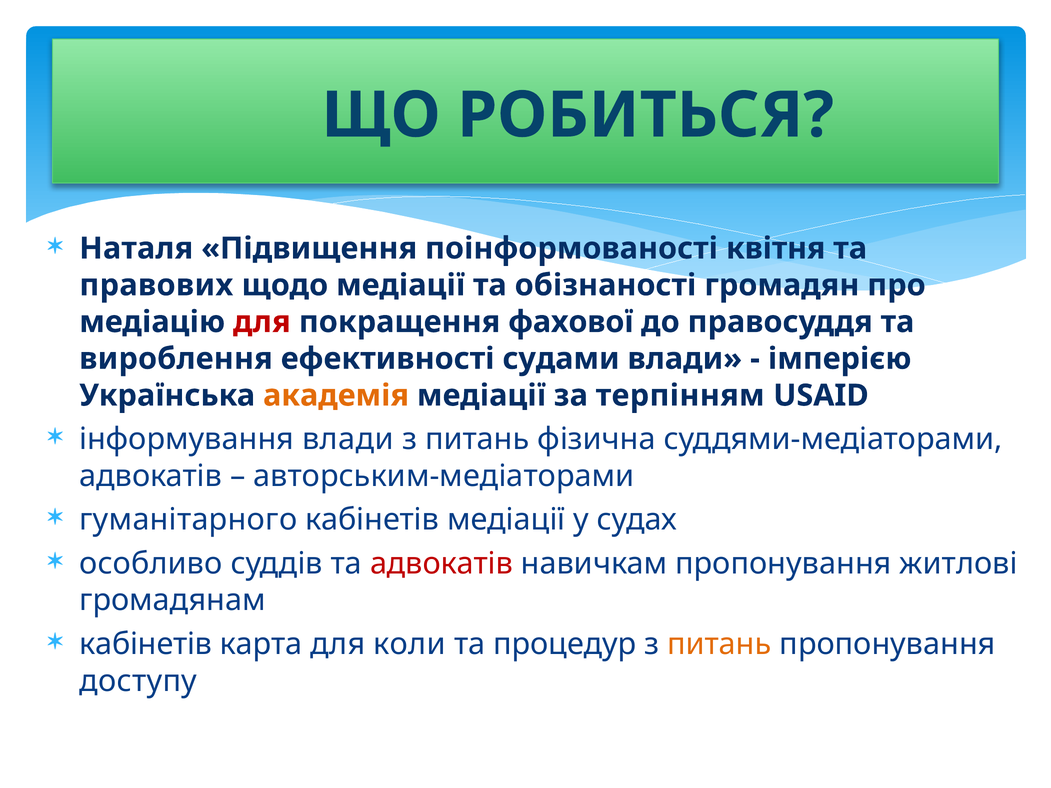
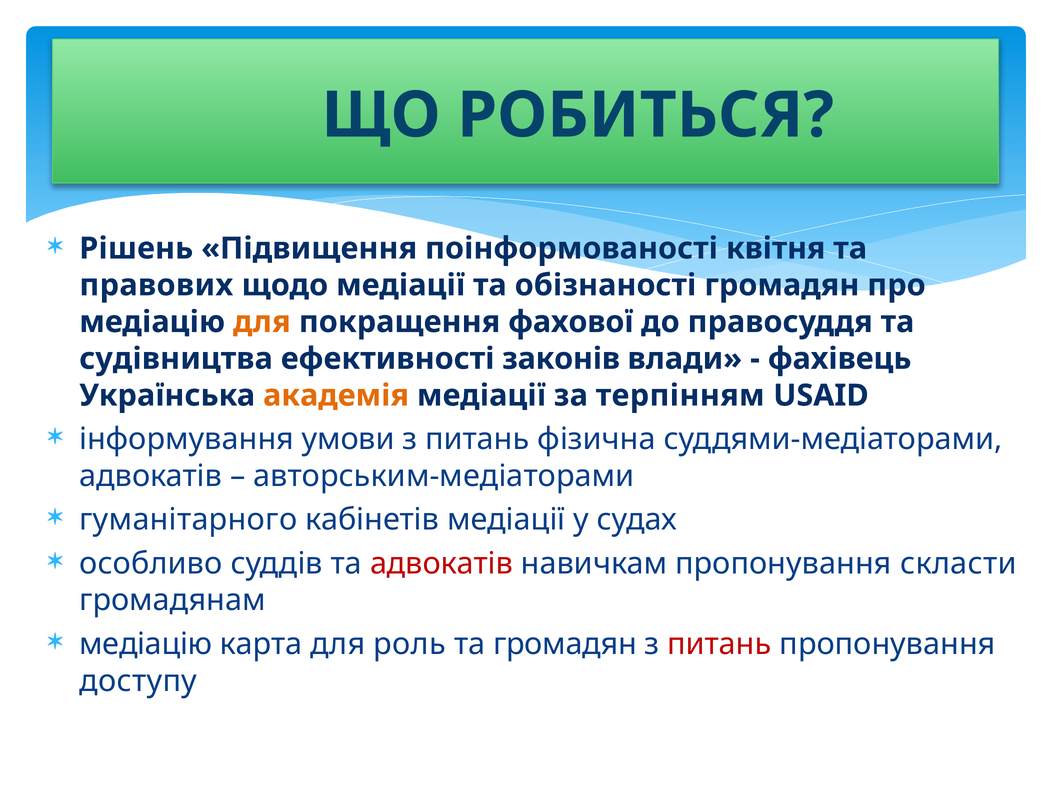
Наталя: Наталя -> Рішень
для at (262, 322) colour: red -> orange
вироблення: вироблення -> судівництва
судами: судами -> законів
імперією: імперією -> фахівець
інформування влади: влади -> умови
житлові: житлові -> скласти
кабінетів at (146, 644): кабінетів -> медіацію
коли: коли -> роль
та процедур: процедур -> громадян
питань at (719, 644) colour: orange -> red
